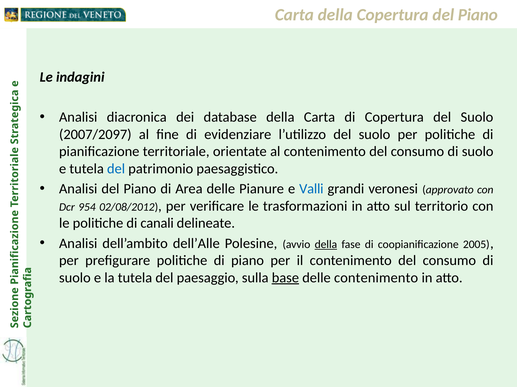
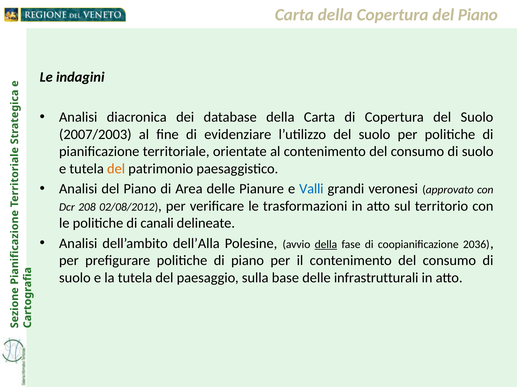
2007/2097: 2007/2097 -> 2007/2003
del at (116, 169) colour: blue -> orange
954: 954 -> 208
dell’Alle: dell’Alle -> dell’Alla
2005: 2005 -> 2036
base underline: present -> none
delle contenimento: contenimento -> infrastrutturali
